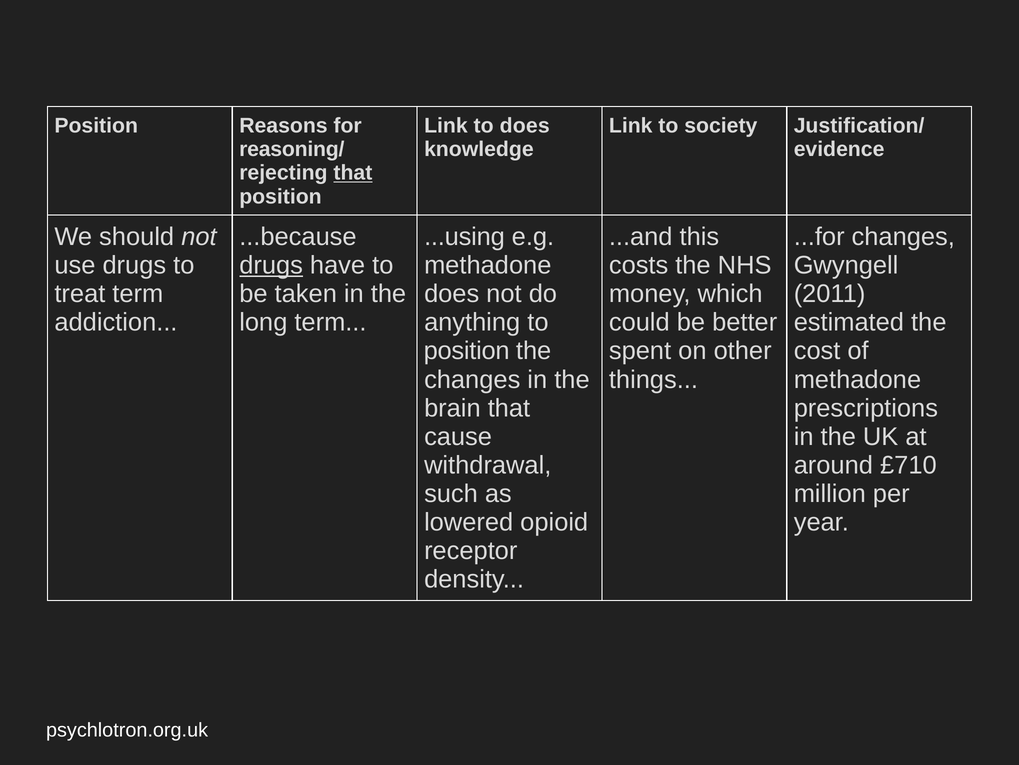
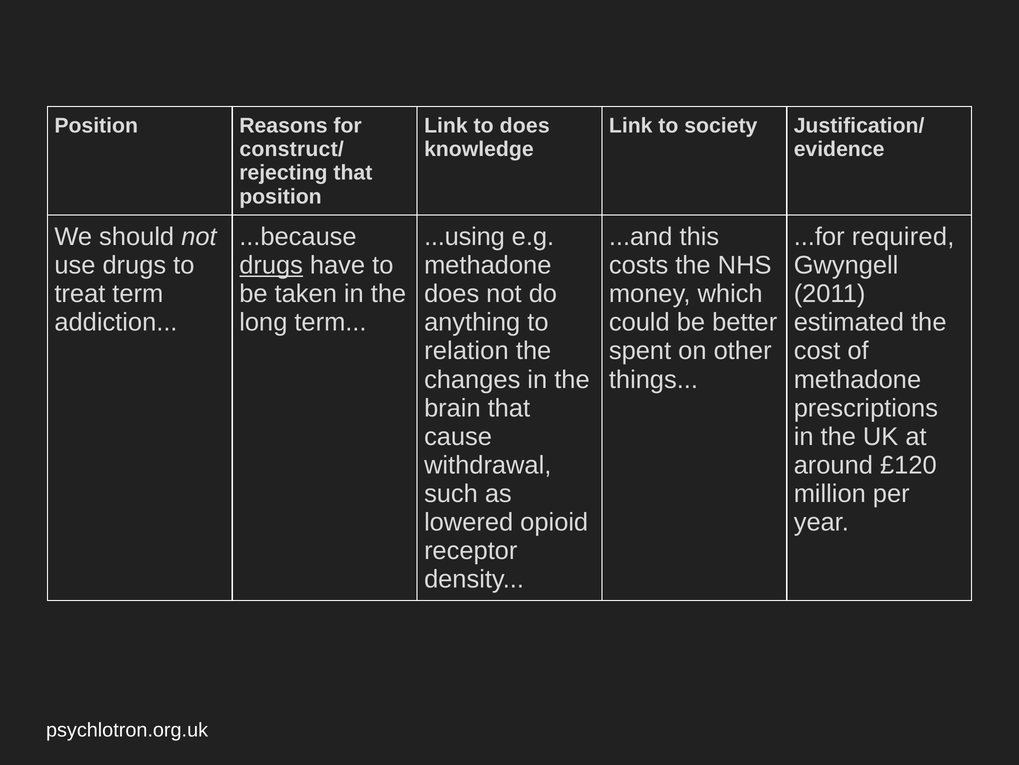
reasoning/: reasoning/ -> construct/
that at (353, 173) underline: present -> none
...for changes: changes -> required
position at (467, 351): position -> relation
£710: £710 -> £120
